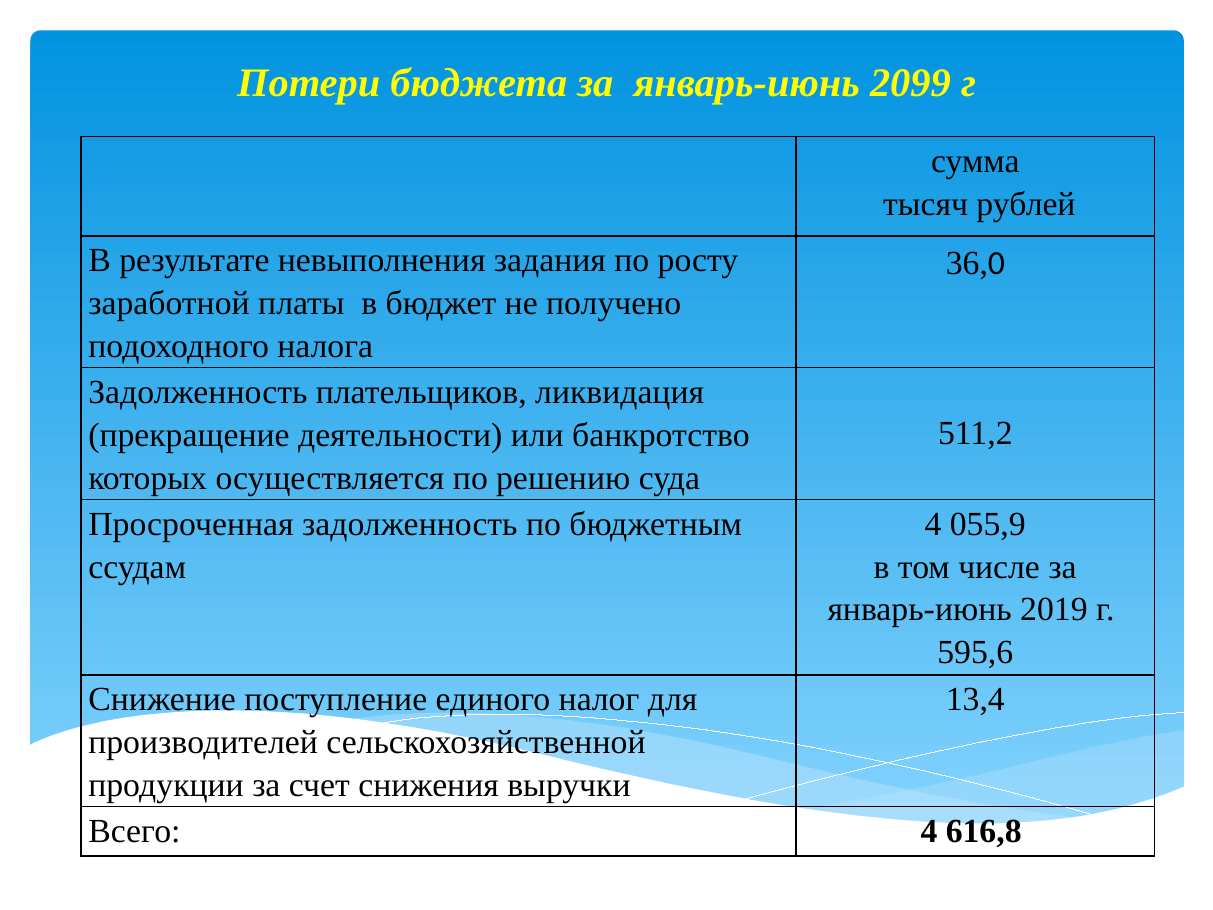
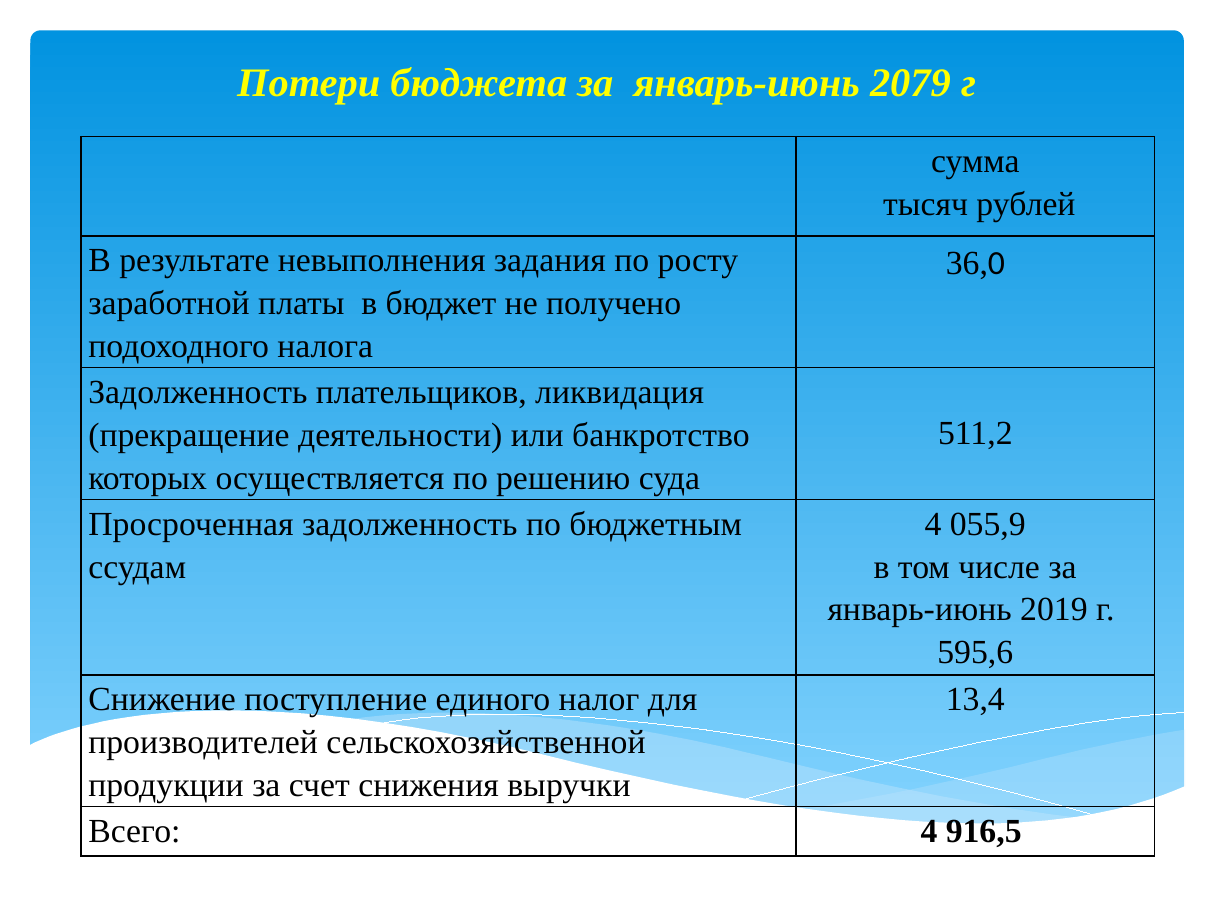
2099: 2099 -> 2079
616,8: 616,8 -> 916,5
